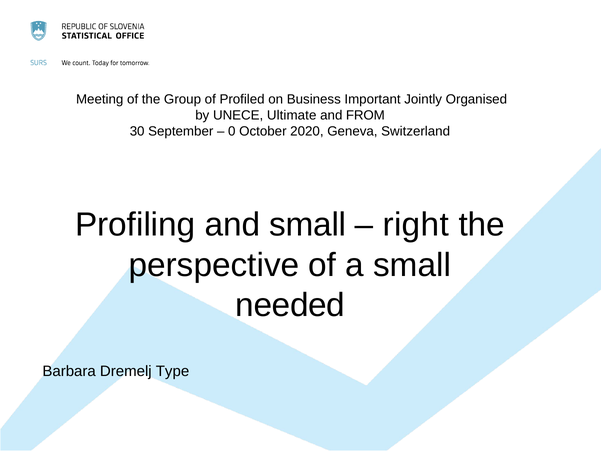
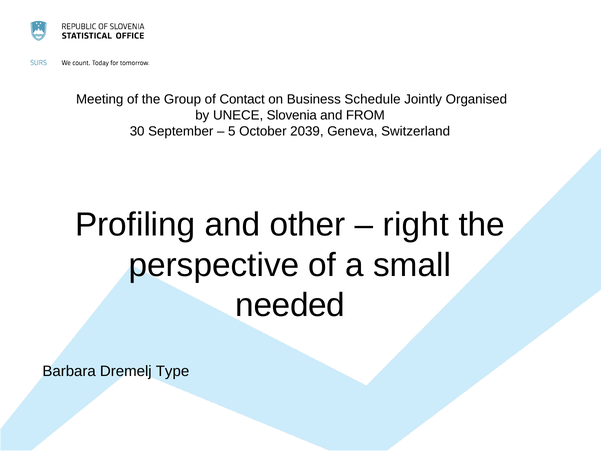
Profiled: Profiled -> Contact
Important: Important -> Schedule
Ultimate: Ultimate -> Slovenia
0: 0 -> 5
2020: 2020 -> 2039
and small: small -> other
